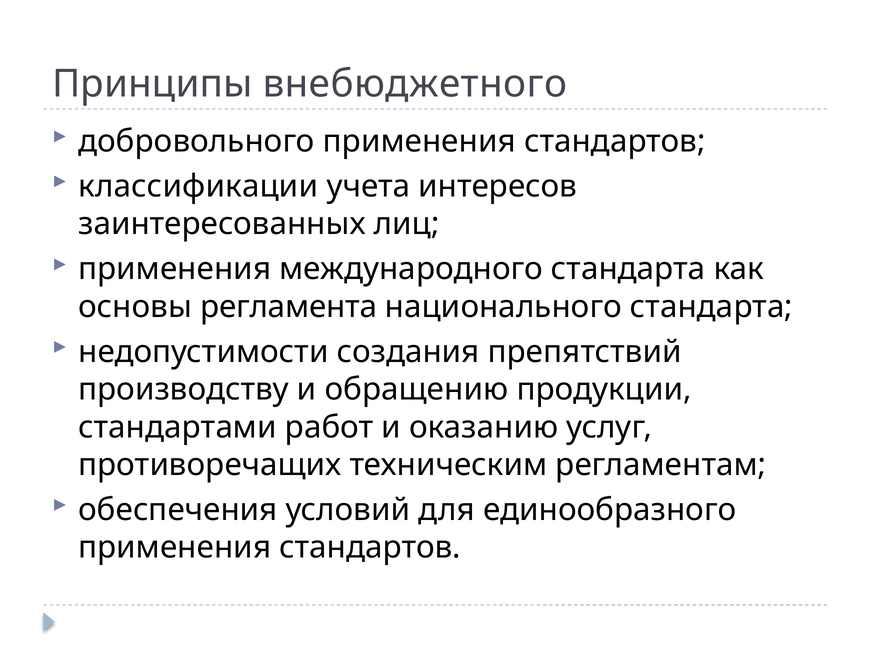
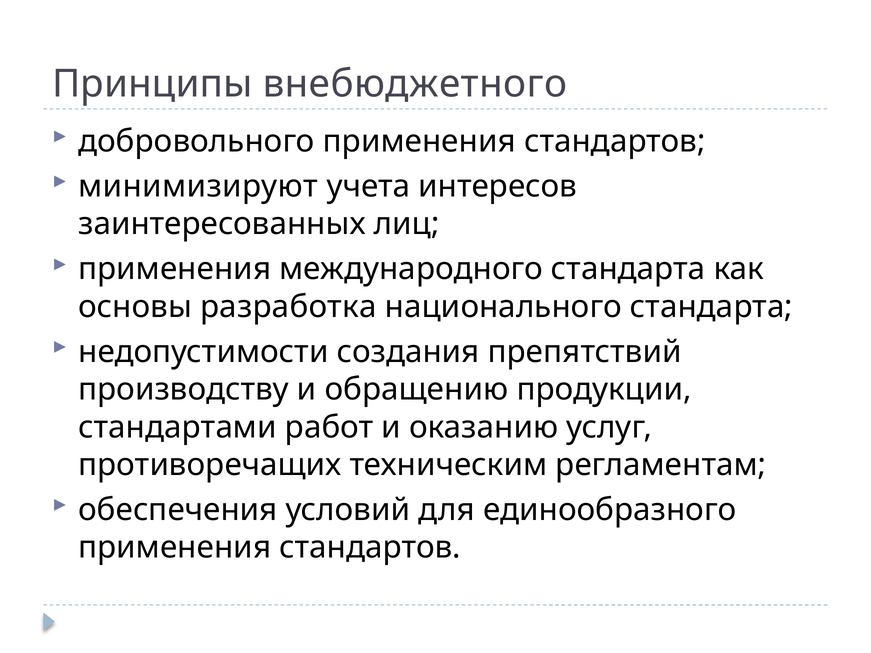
классификации: классификации -> минимизируют
регламента: регламента -> разработка
